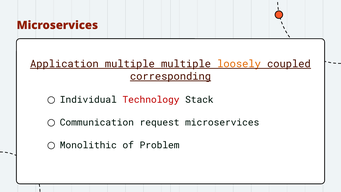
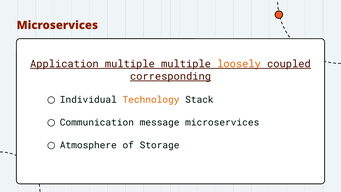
Technology colour: red -> orange
request: request -> message
Monolithic: Monolithic -> Atmosphere
Problem: Problem -> Storage
